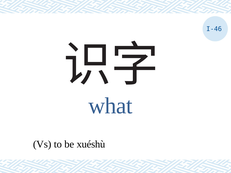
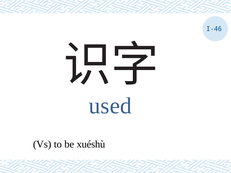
what: what -> used
